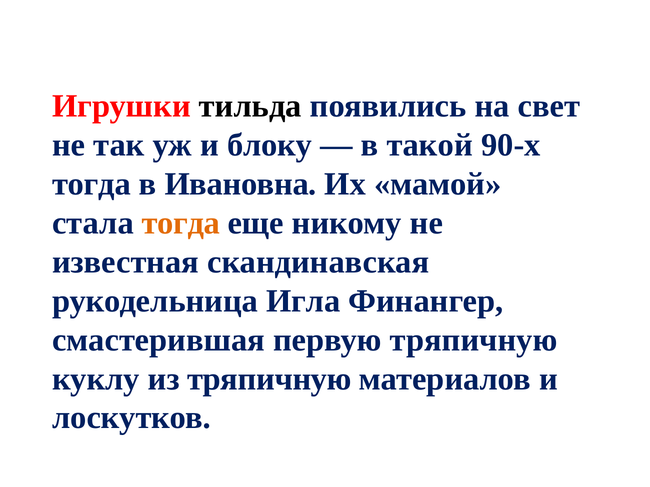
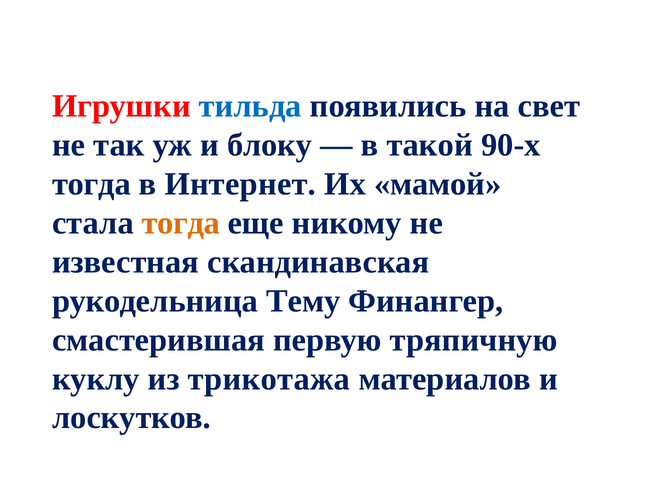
тильда colour: black -> blue
Ивановна: Ивановна -> Интернет
Игла: Игла -> Тему
из тряпичную: тряпичную -> трикотажа
